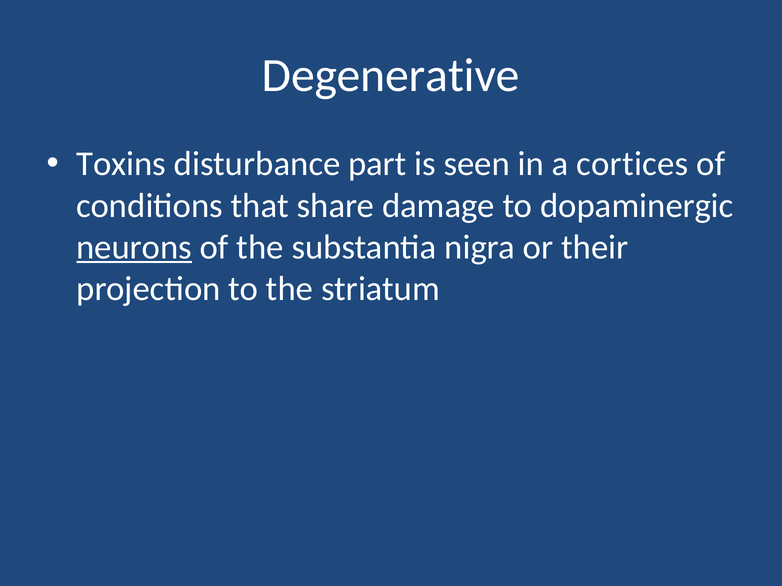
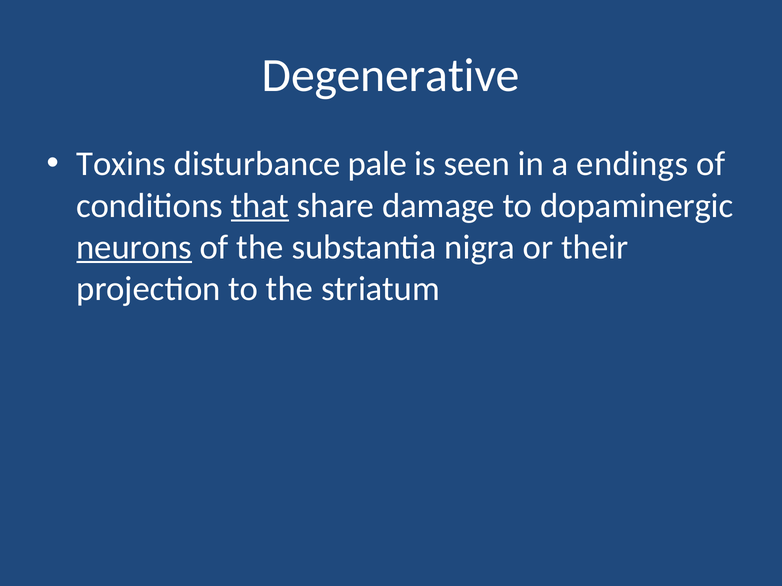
part: part -> pale
cortices: cortices -> endings
that underline: none -> present
